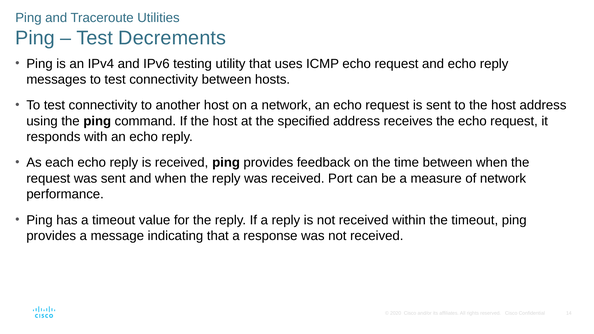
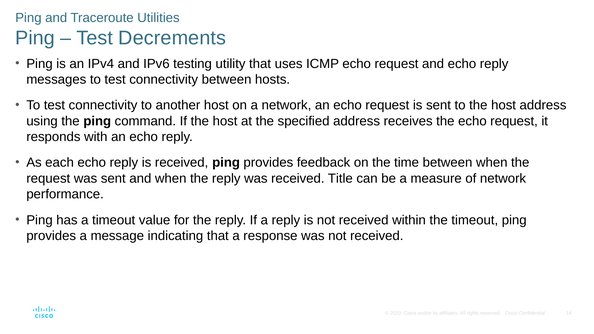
Port: Port -> Title
